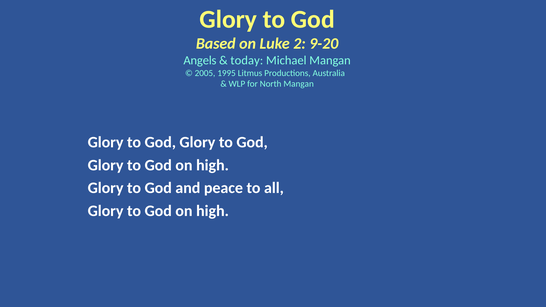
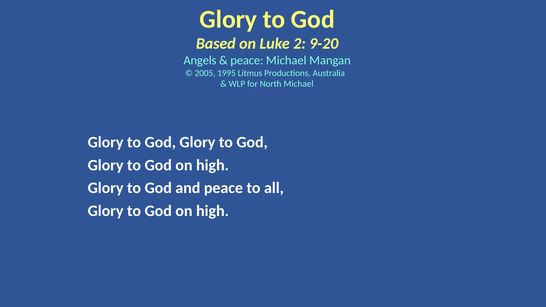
today at (247, 60): today -> peace
North Mangan: Mangan -> Michael
